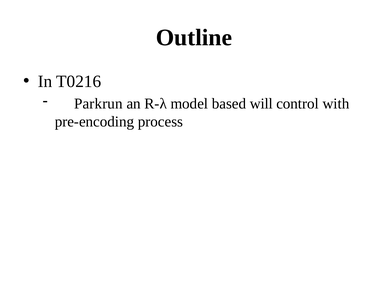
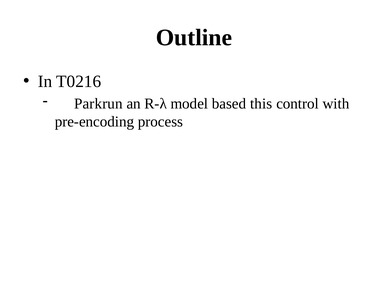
will: will -> this
